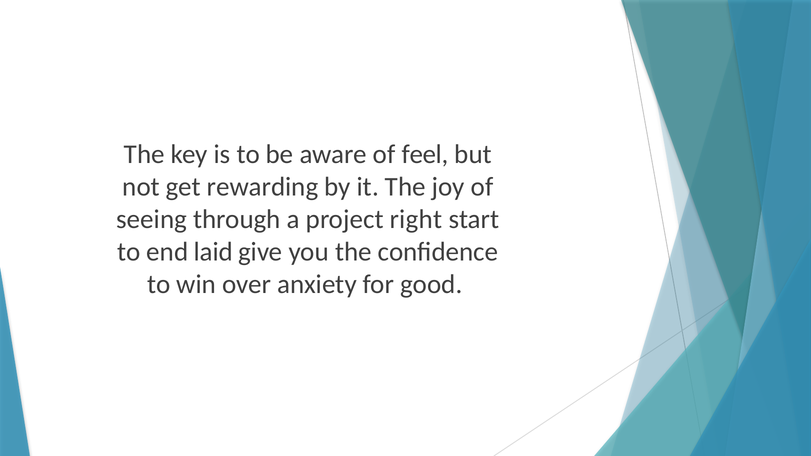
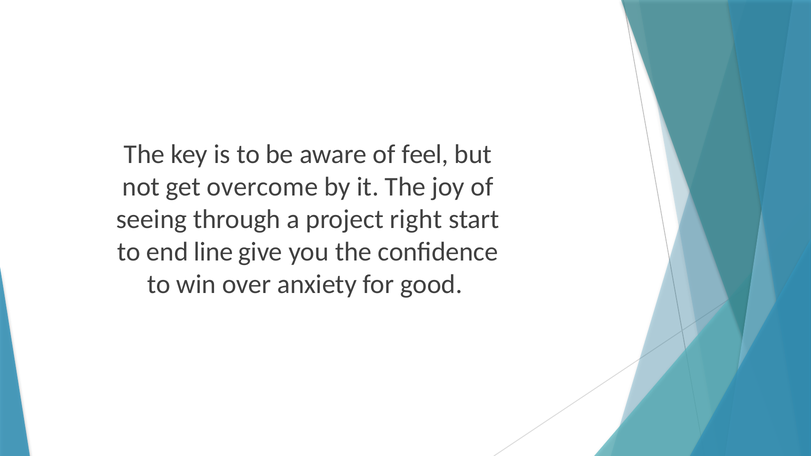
rewarding: rewarding -> overcome
laid: laid -> line
